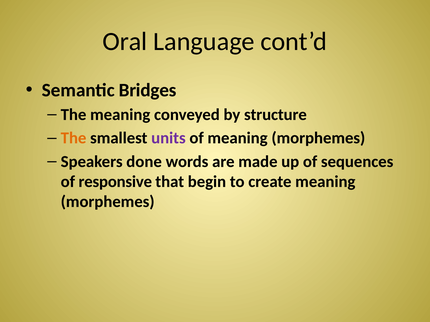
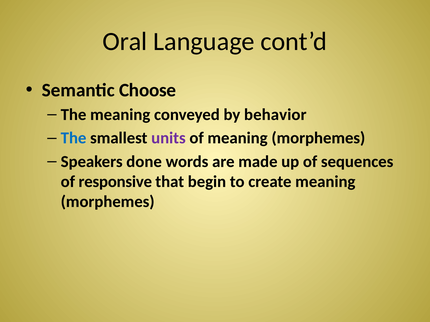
Bridges: Bridges -> Choose
structure: structure -> behavior
The at (74, 138) colour: orange -> blue
